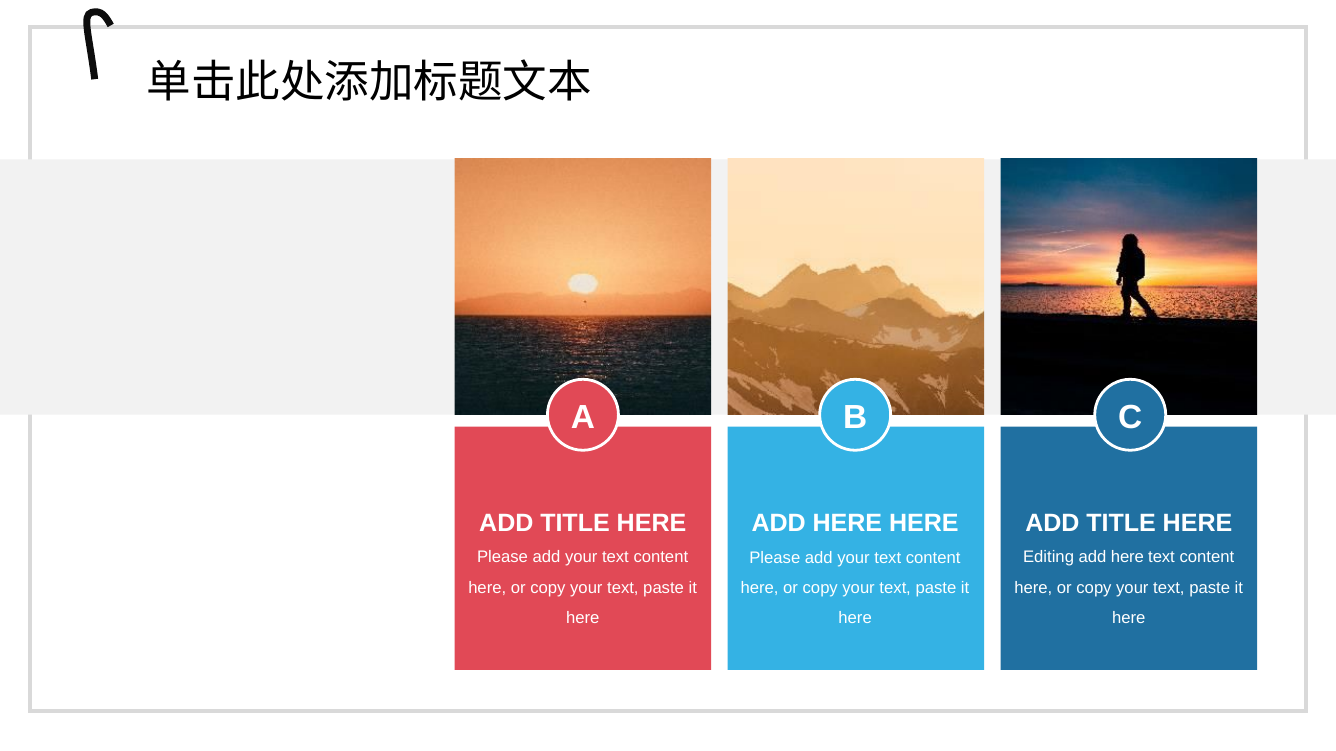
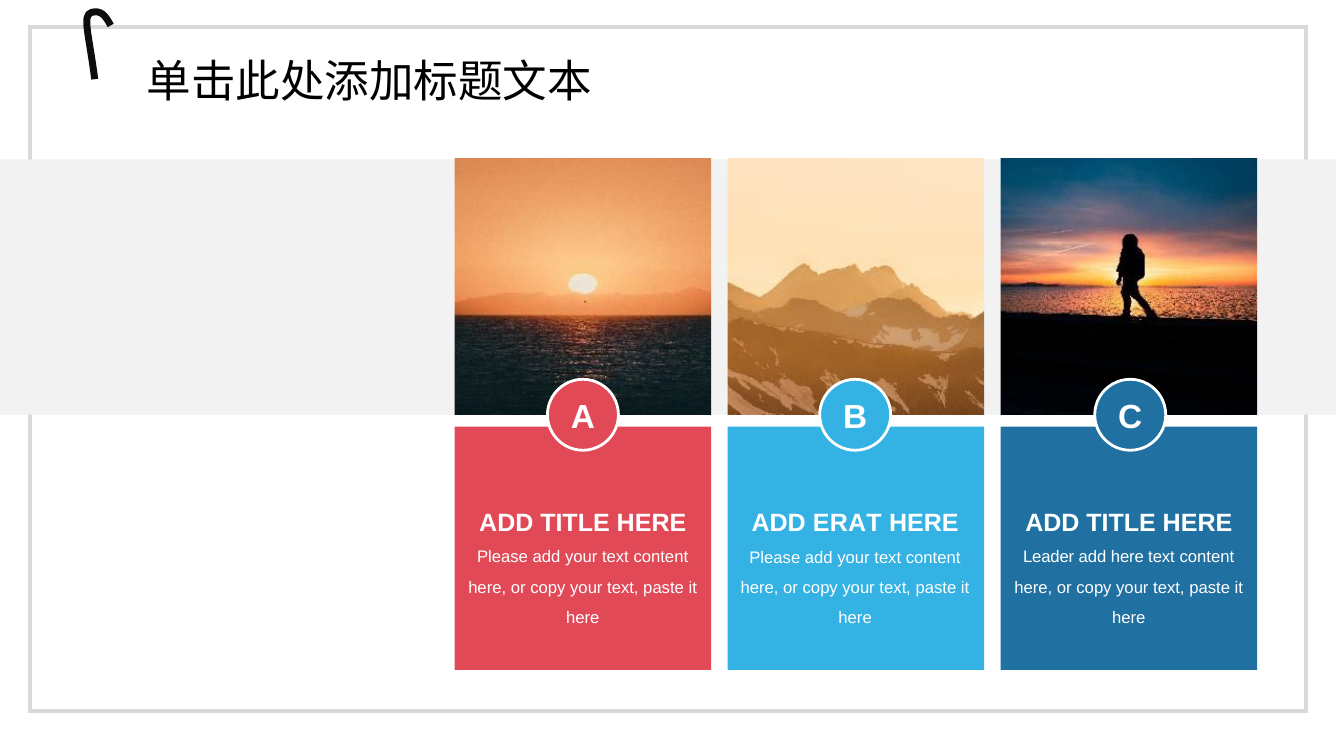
HERE at (847, 524): HERE -> ERAT
Editing: Editing -> Leader
